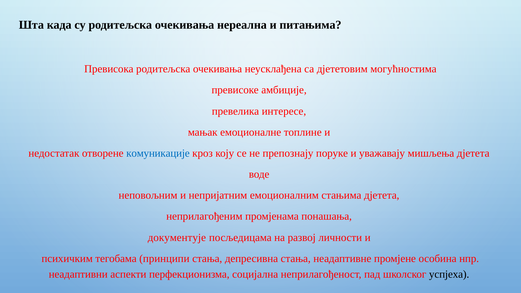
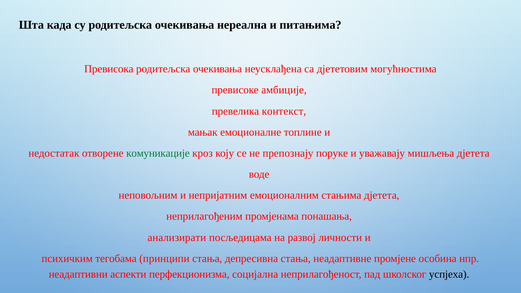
интересе: интересе -> контекст
комуникације colour: blue -> green
документује: документује -> анализирати
